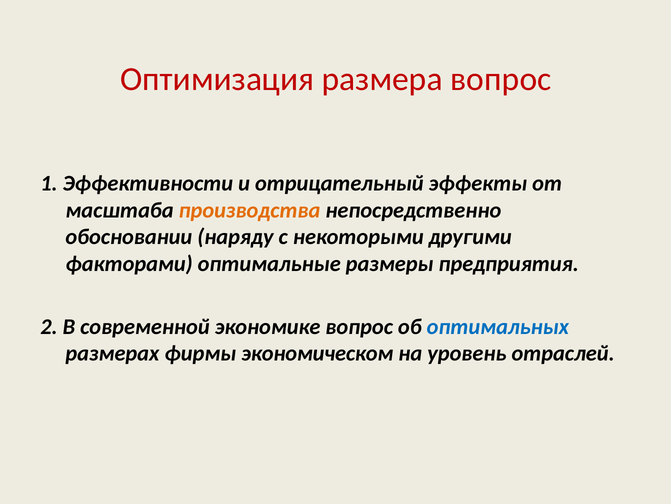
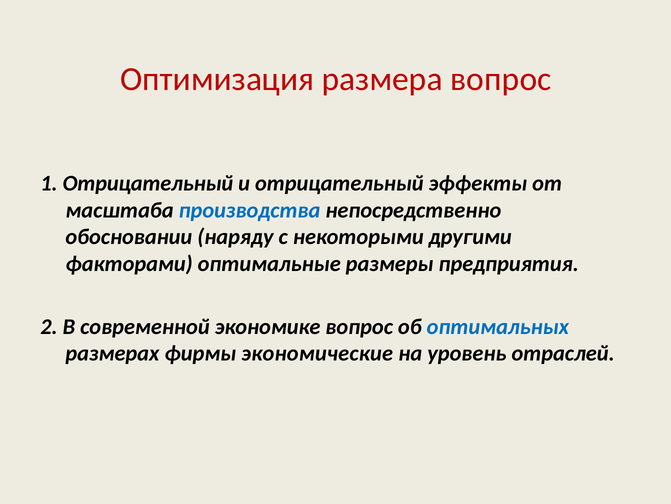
1 Эффективности: Эффективности -> Отрицательный
производства colour: orange -> blue
экономическом: экономическом -> экономические
